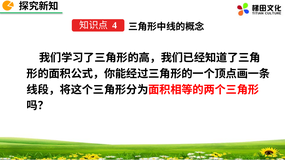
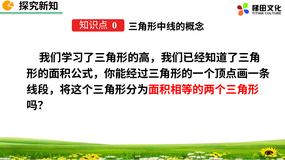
4: 4 -> 0
